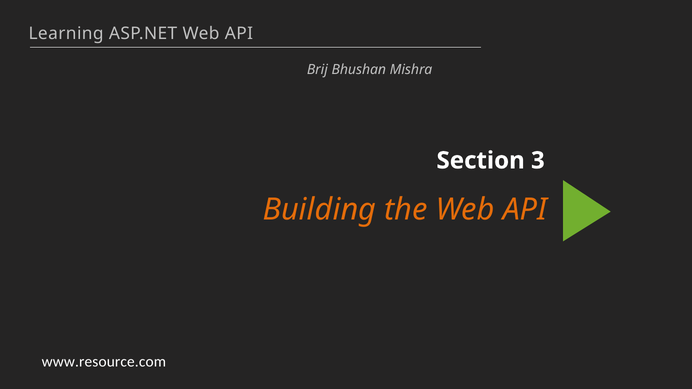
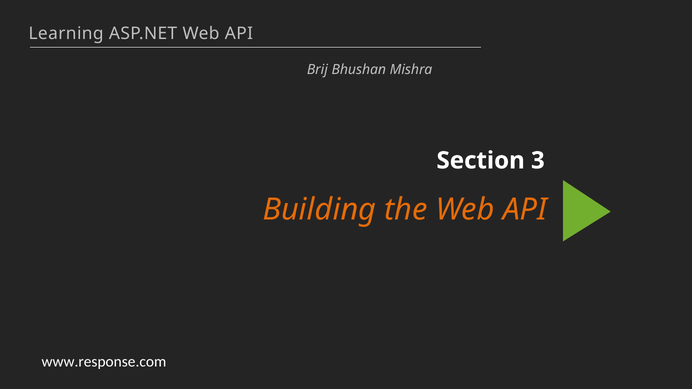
www.resource.com: www.resource.com -> www.response.com
